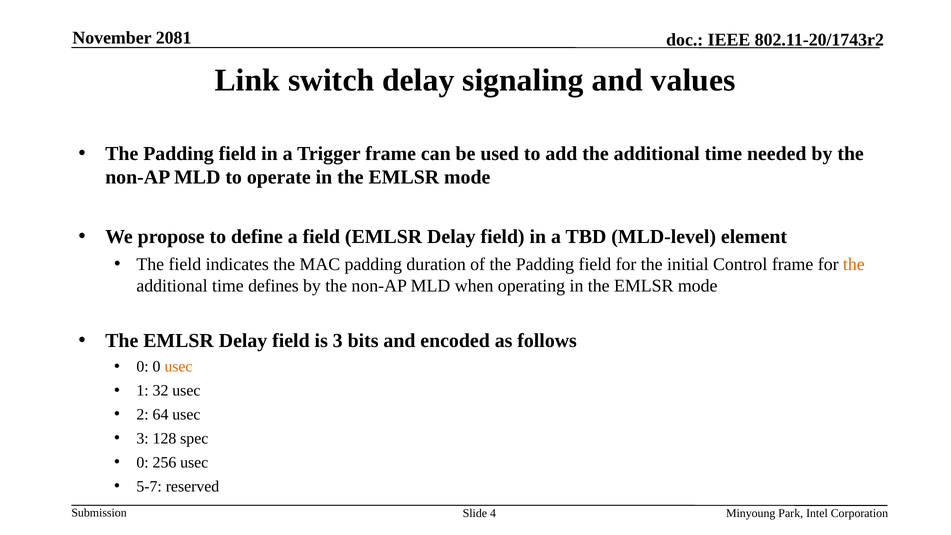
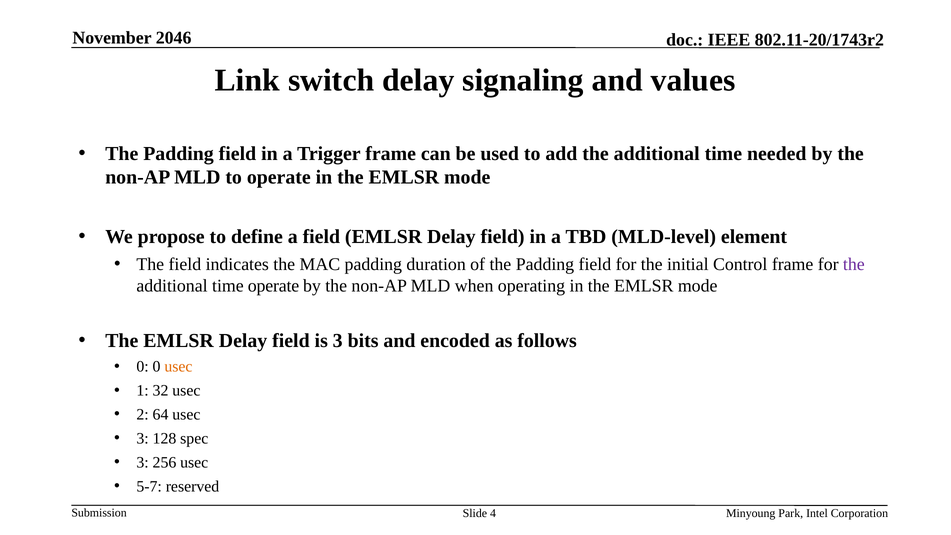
2081: 2081 -> 2046
the at (854, 264) colour: orange -> purple
time defines: defines -> operate
0 at (143, 463): 0 -> 3
